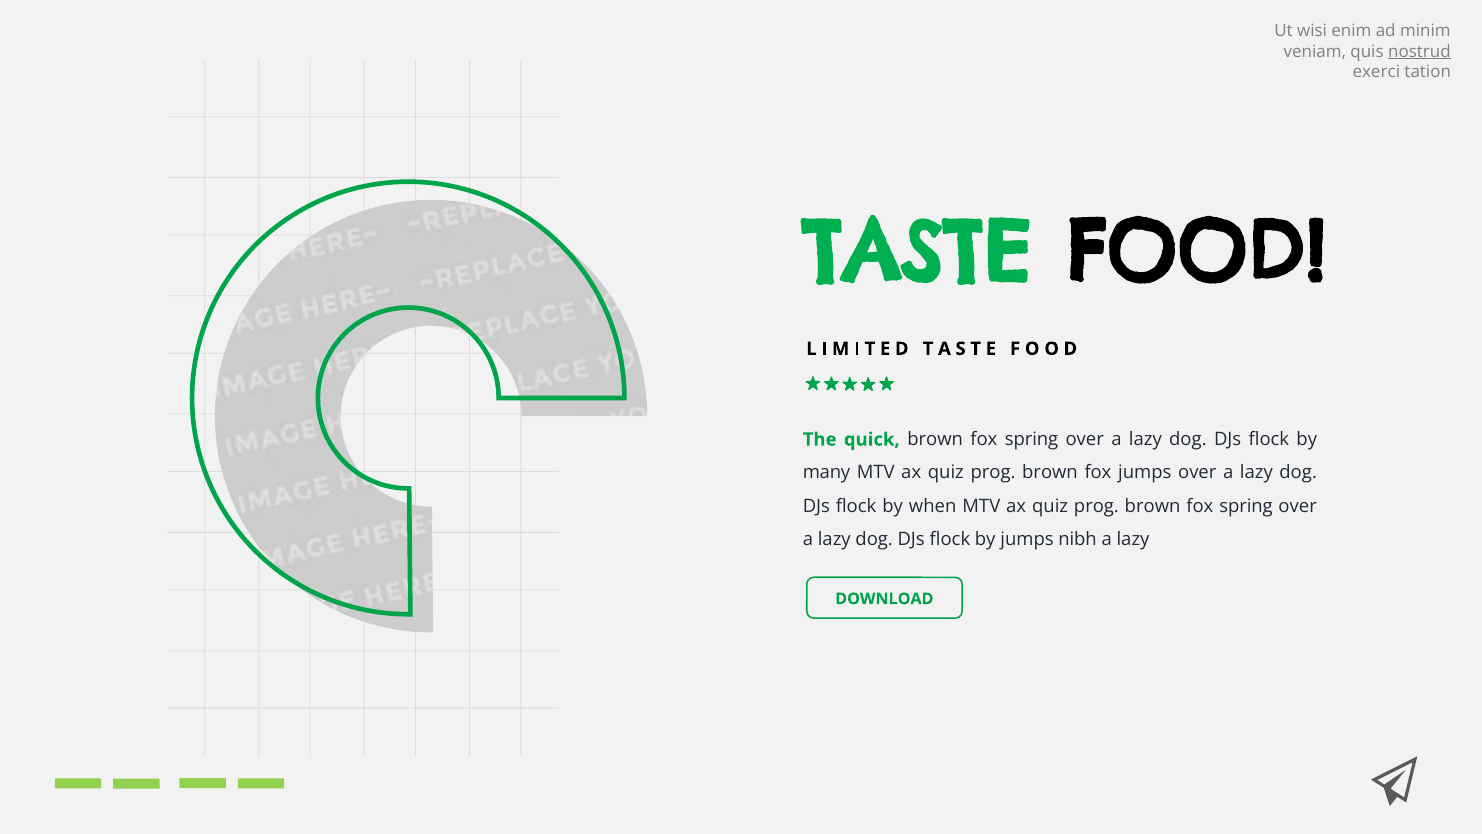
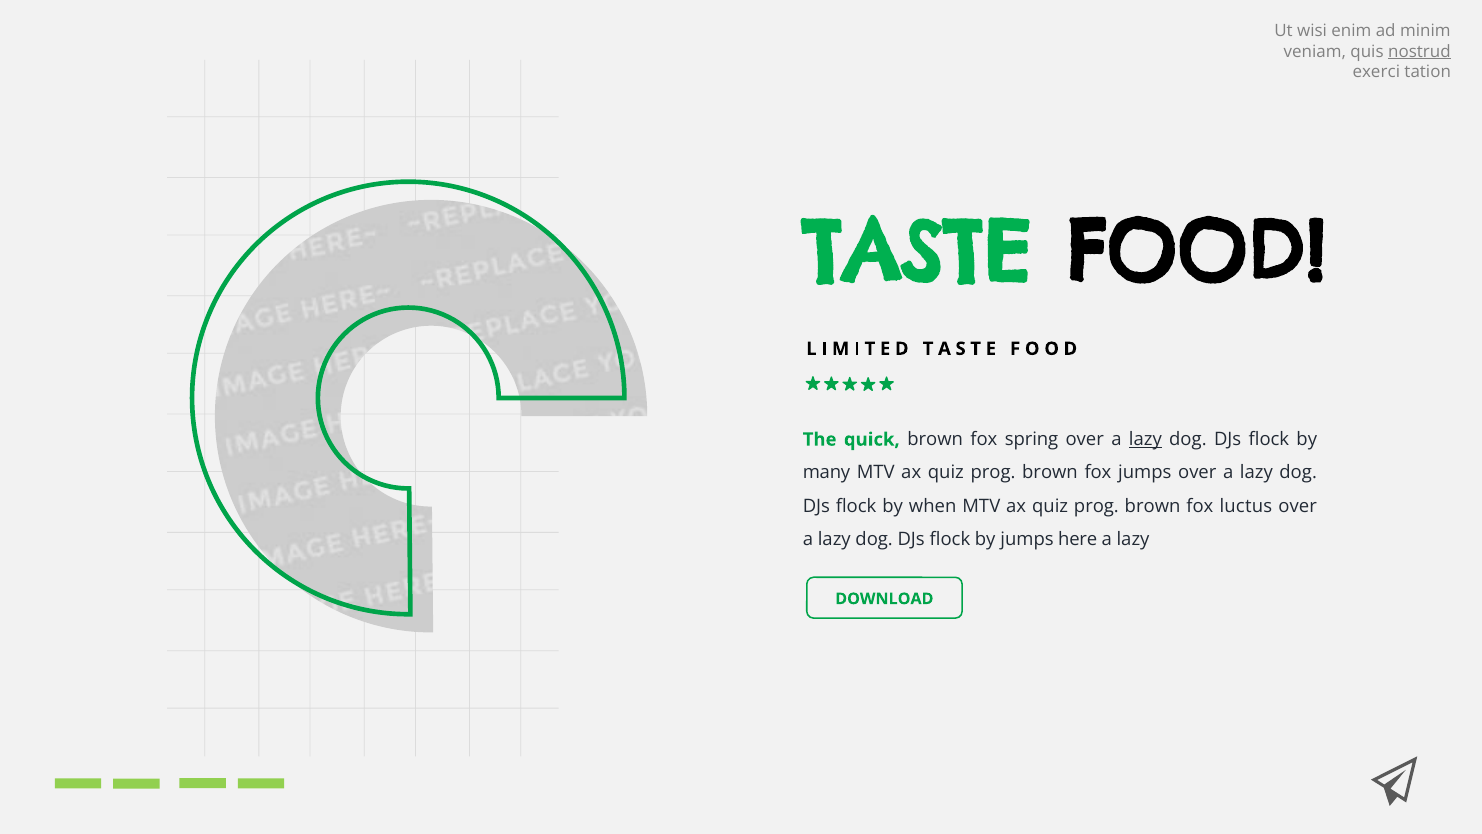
lazy at (1145, 439) underline: none -> present
prog brown fox spring: spring -> luctus
nibh: nibh -> here
